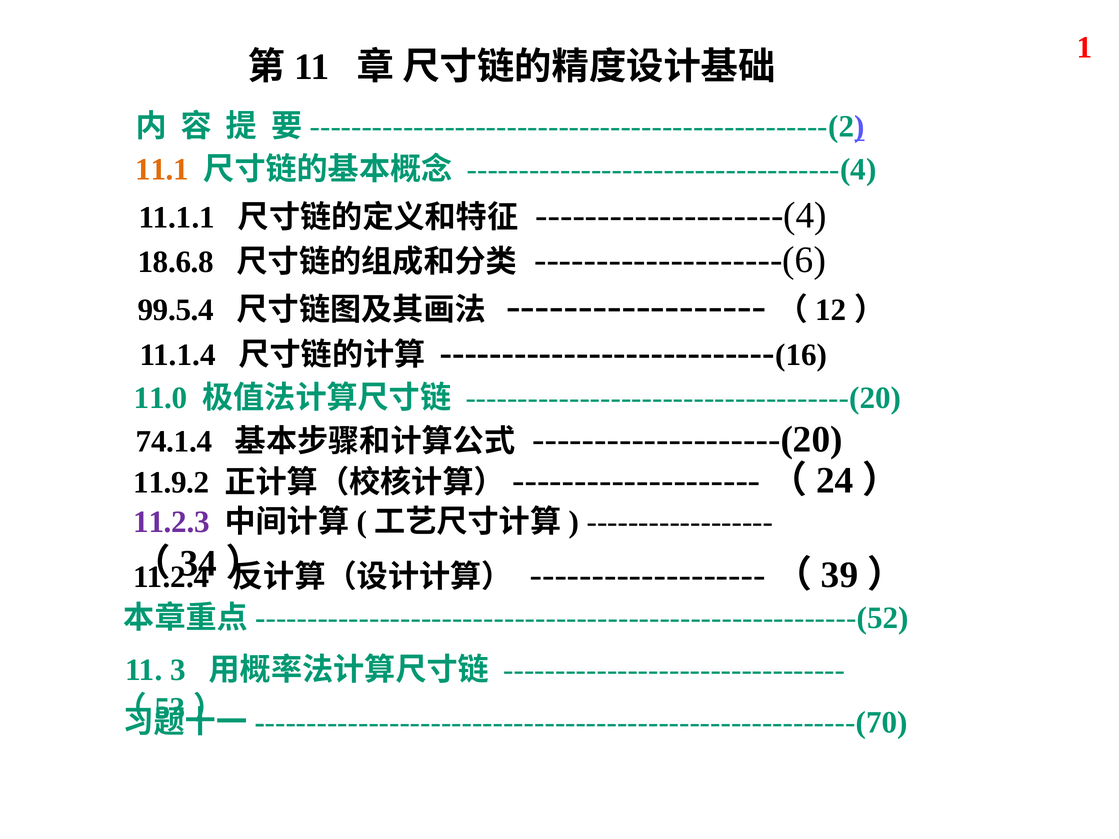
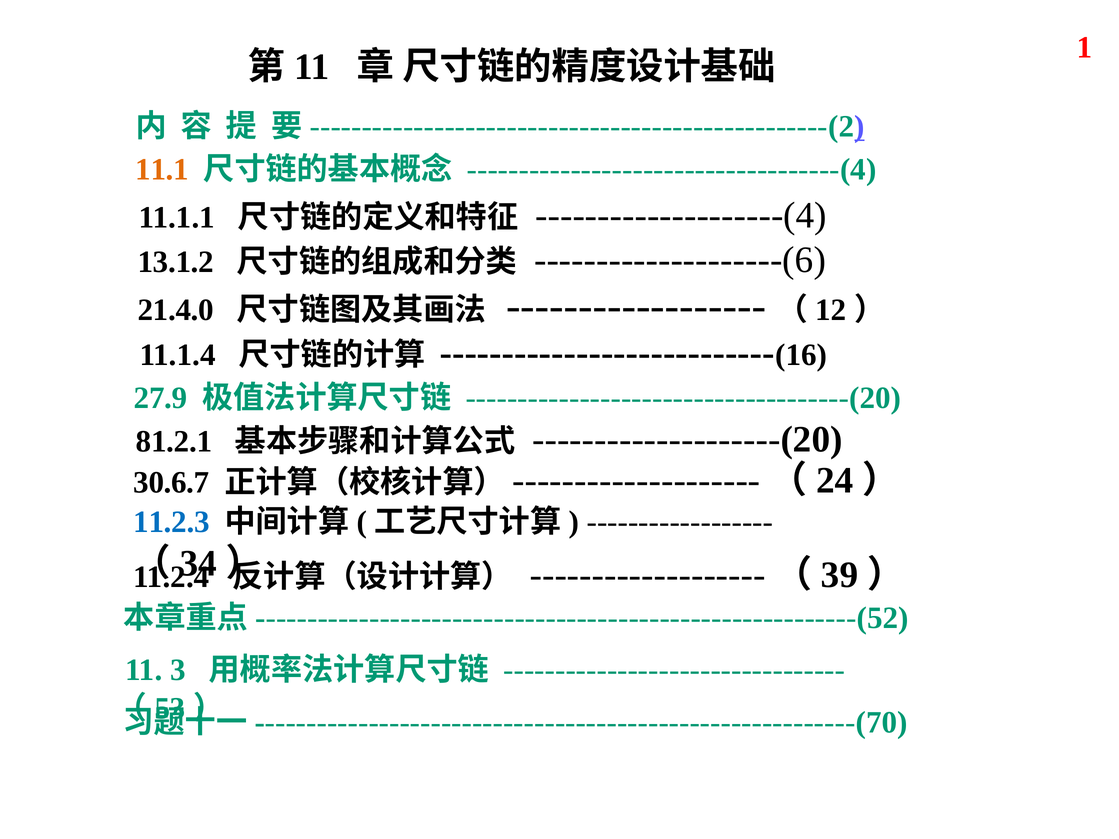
18.6.8: 18.6.8 -> 13.1.2
99.5.4: 99.5.4 -> 21.4.0
11.0: 11.0 -> 27.9
74.1.4: 74.1.4 -> 81.2.1
11.9.2: 11.9.2 -> 30.6.7
11.2.3 colour: purple -> blue
